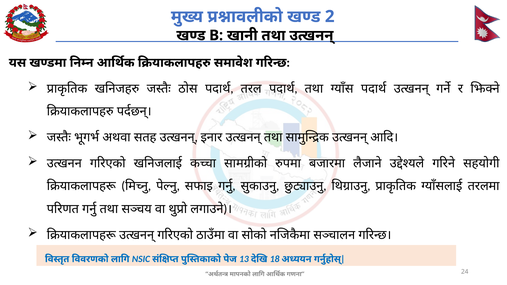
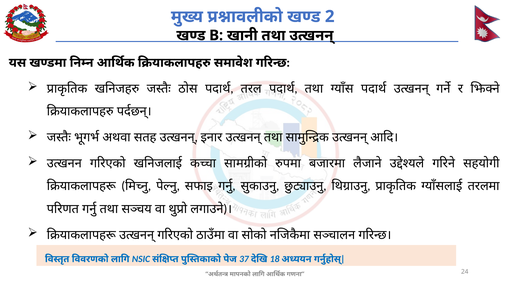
13: 13 -> 37
